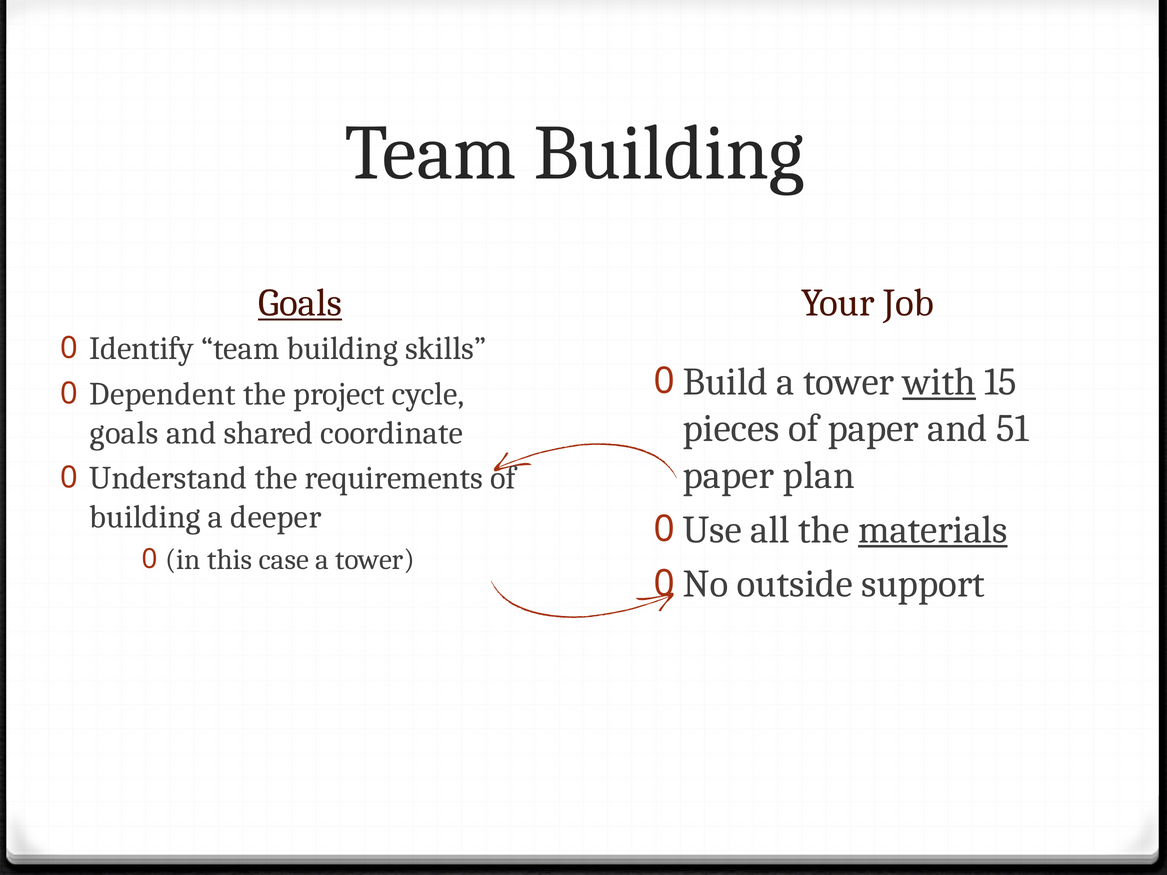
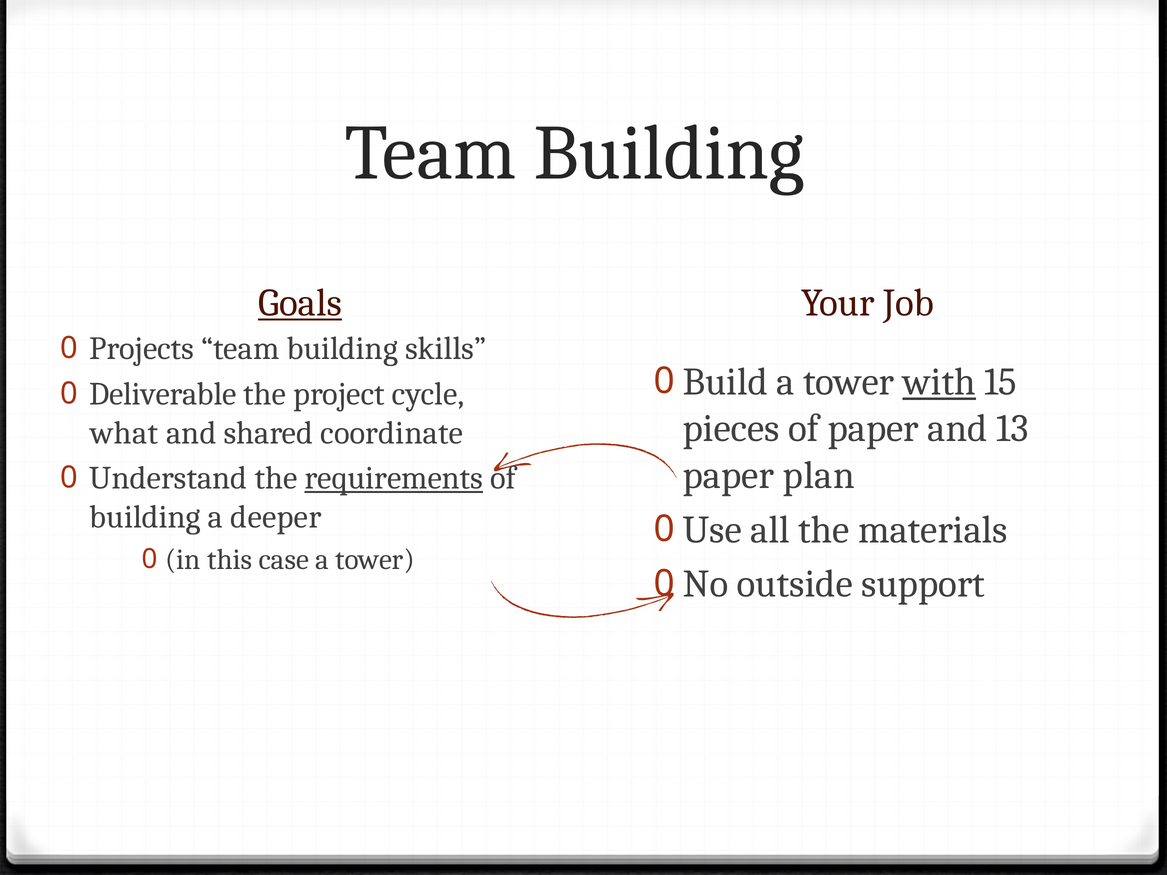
Identify: Identify -> Projects
Dependent: Dependent -> Deliverable
51: 51 -> 13
goals at (124, 433): goals -> what
requirements underline: none -> present
materials underline: present -> none
